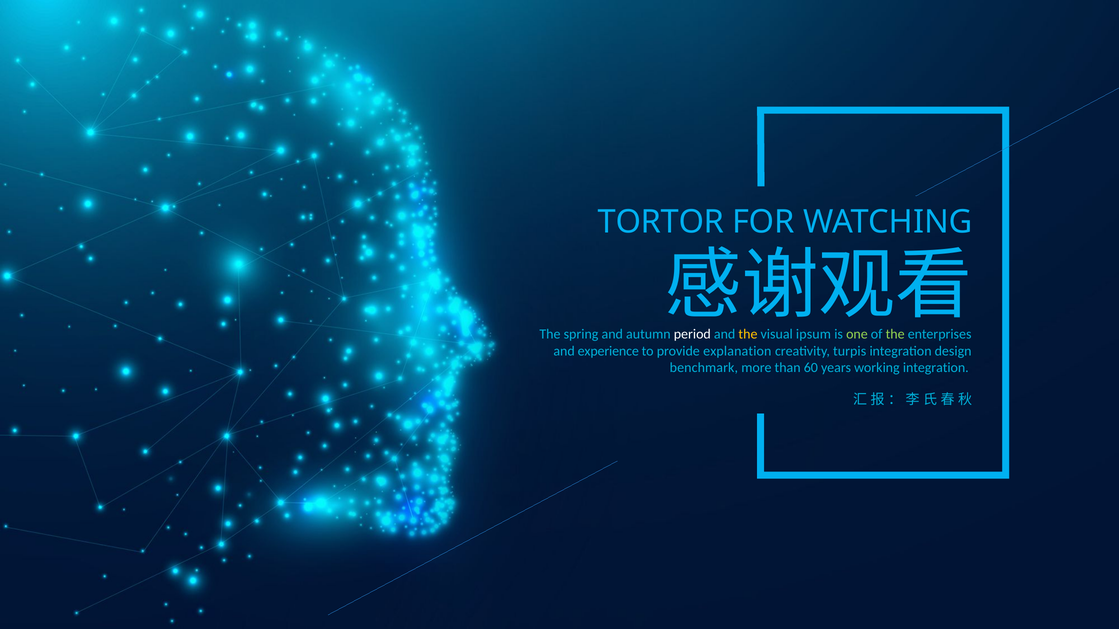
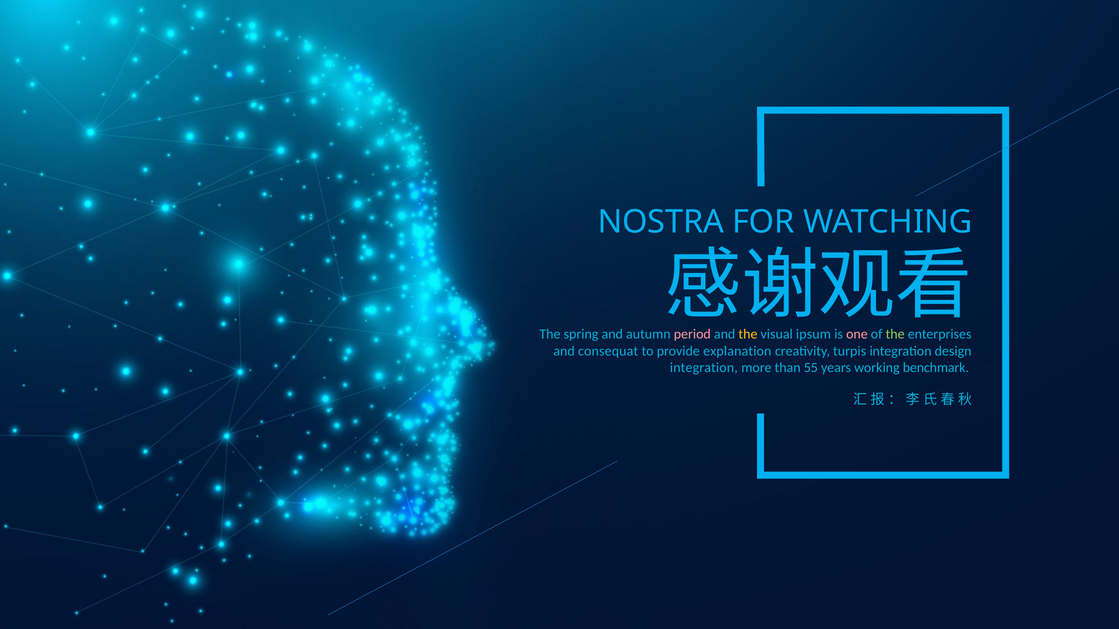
TORTOR: TORTOR -> NOSTRA
period colour: white -> pink
one colour: light green -> pink
experience: experience -> consequat
benchmark at (704, 368): benchmark -> integration
60: 60 -> 55
working integration: integration -> benchmark
